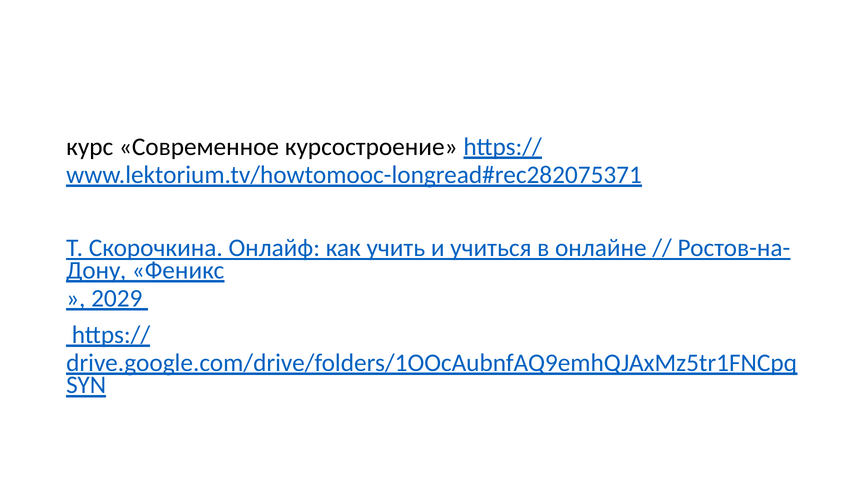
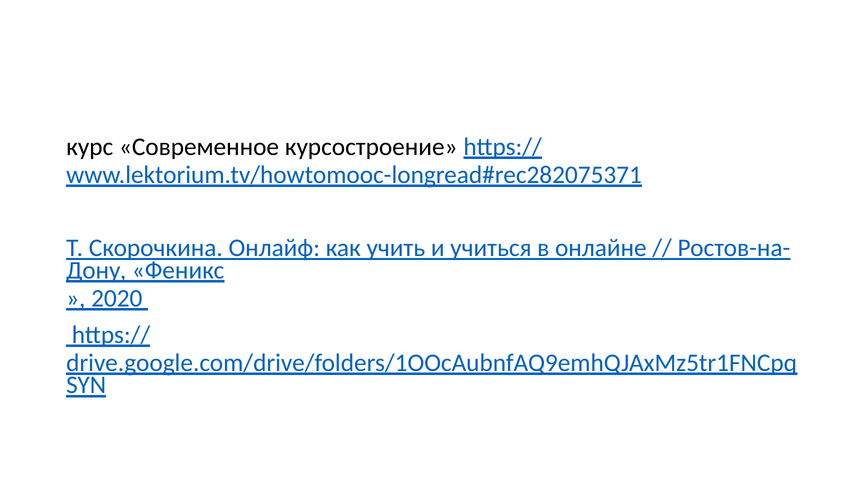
2029: 2029 -> 2020
